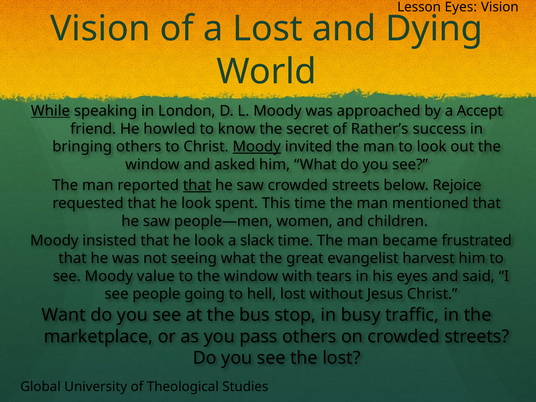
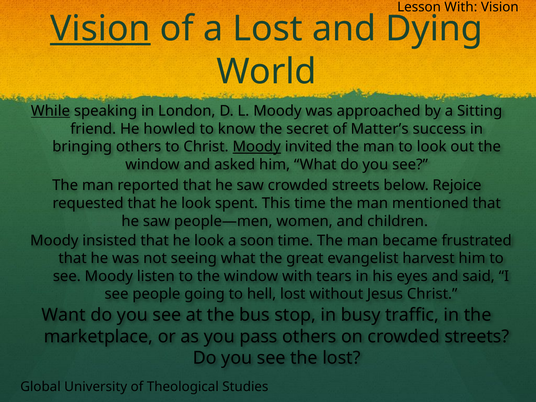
Lesson Eyes: Eyes -> With
Vision at (100, 29) underline: none -> present
Accept: Accept -> Sitting
Rather’s: Rather’s -> Matter’s
that at (197, 185) underline: present -> none
slack: slack -> soon
value: value -> listen
